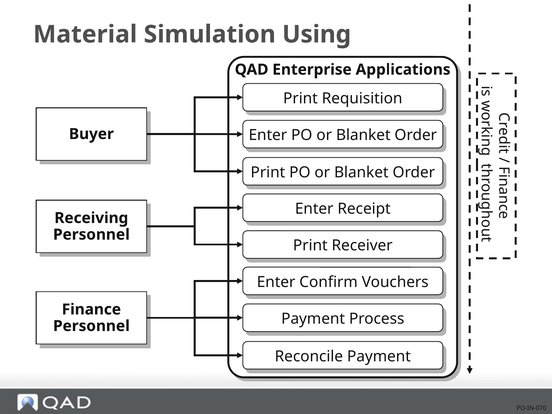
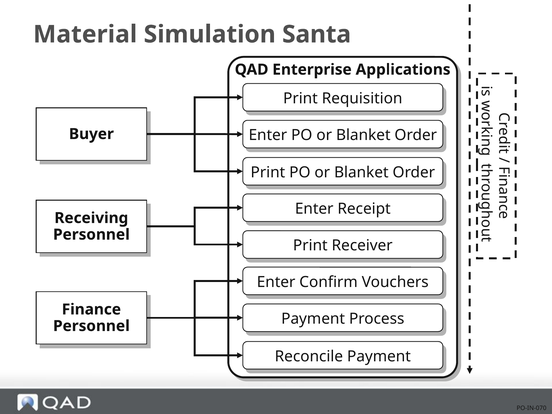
Using: Using -> Santa
